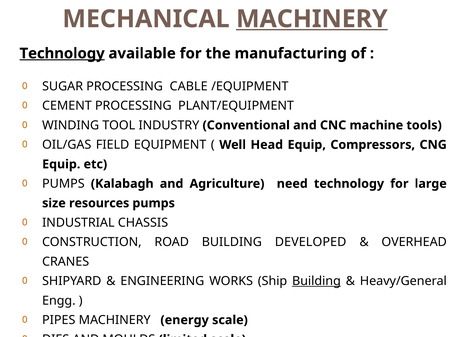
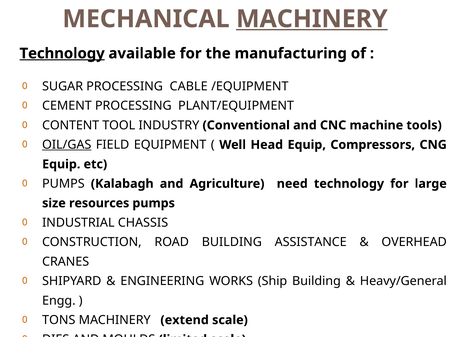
WINDING: WINDING -> CONTENT
OIL/GAS underline: none -> present
DEVELOPED: DEVELOPED -> ASSISTANCE
Building at (316, 281) underline: present -> none
PIPES: PIPES -> TONS
energy: energy -> extend
